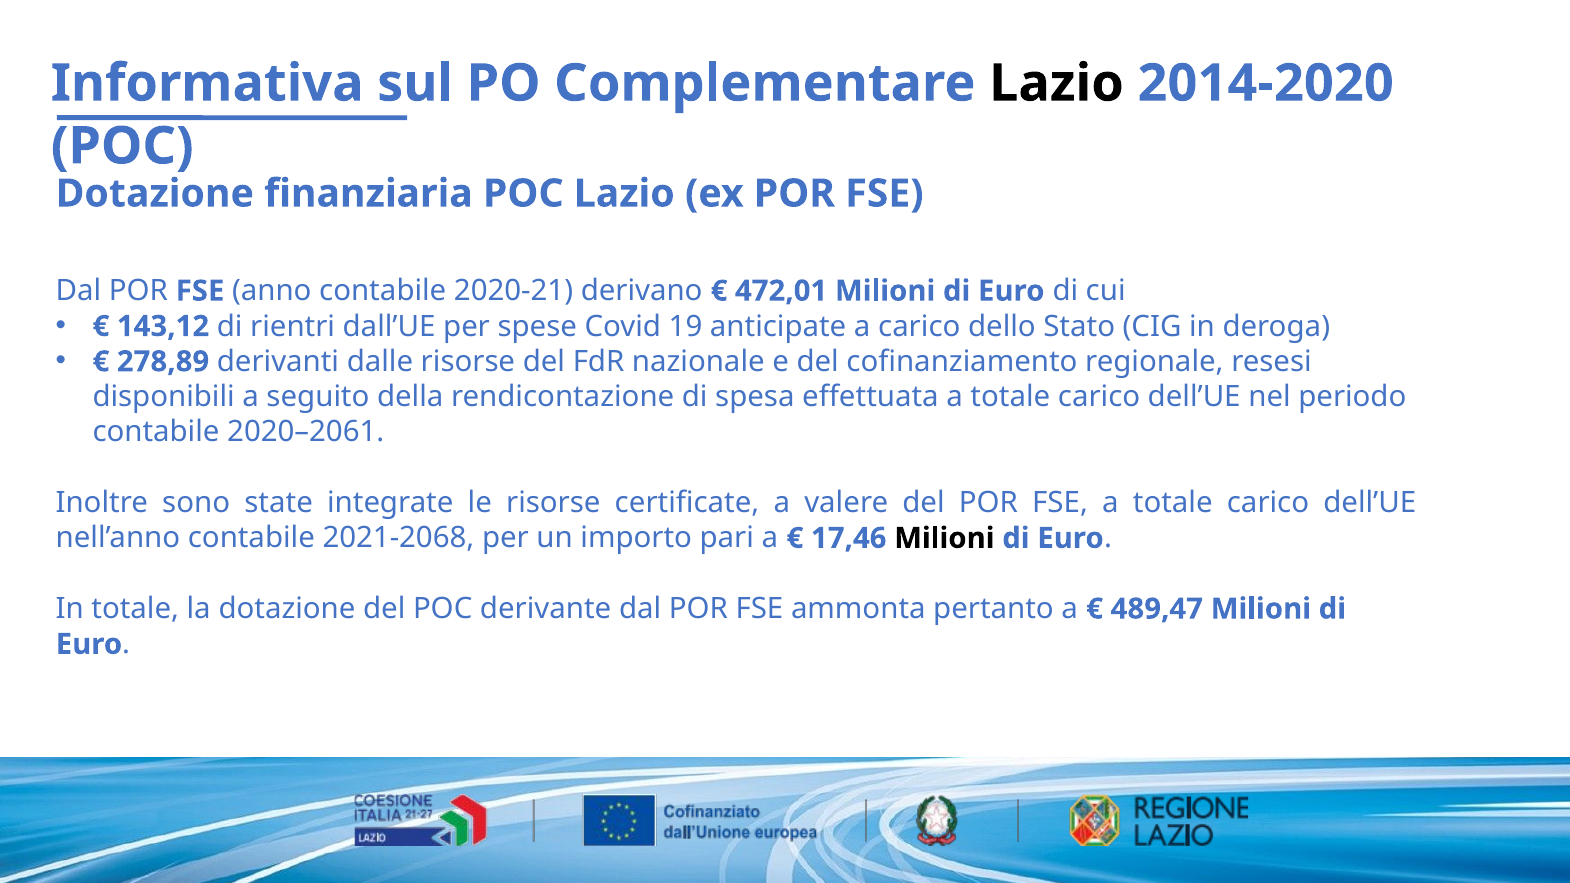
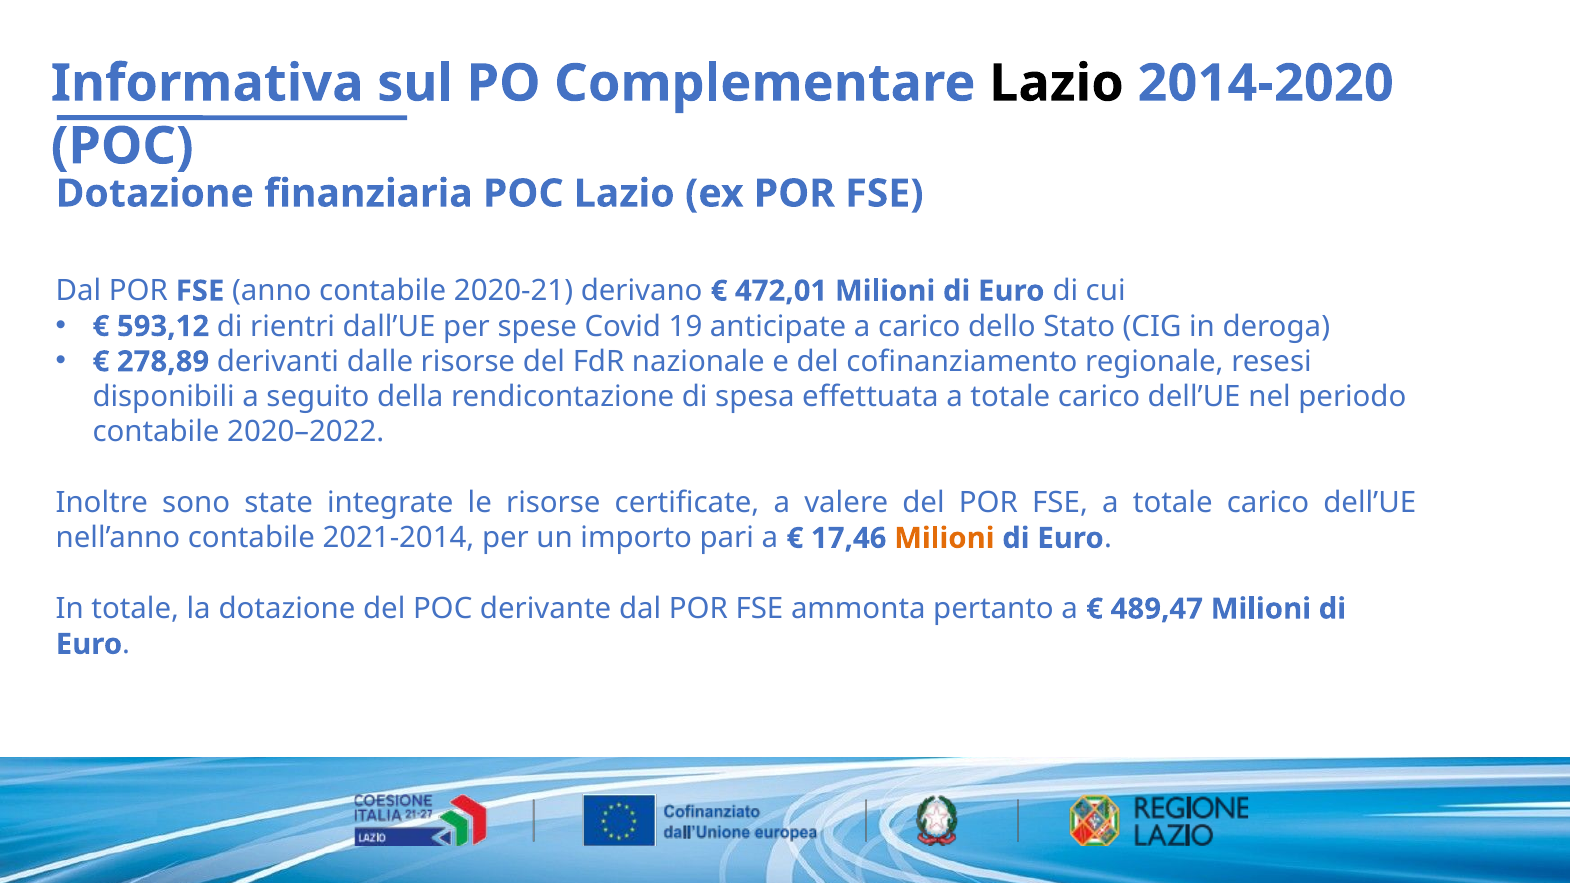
143,12: 143,12 -> 593,12
2020–2061: 2020–2061 -> 2020–2022
2021-2068: 2021-2068 -> 2021-2014
Milioni at (944, 538) colour: black -> orange
